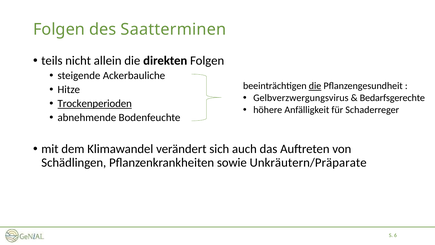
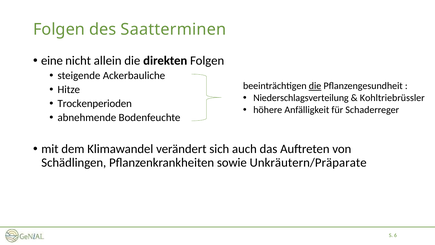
teils: teils -> eine
Gelbverzwergungsvirus: Gelbverzwergungsvirus -> Niederschlagsverteilung
Bedarfsgerechte: Bedarfsgerechte -> Kohltriebrüssler
Trockenperioden underline: present -> none
